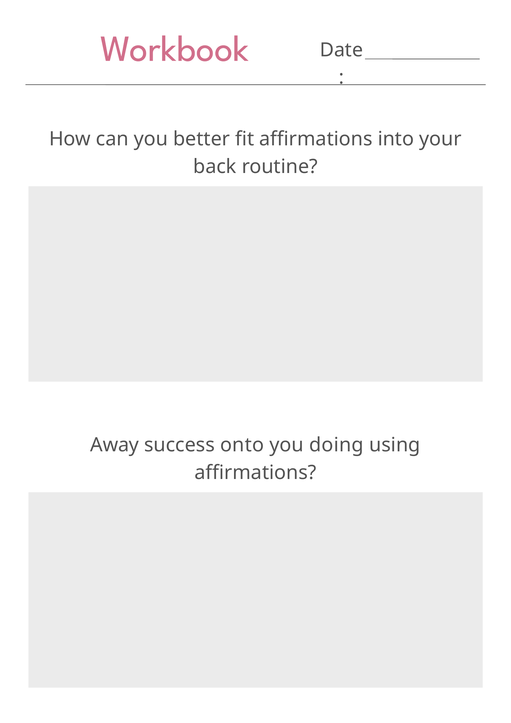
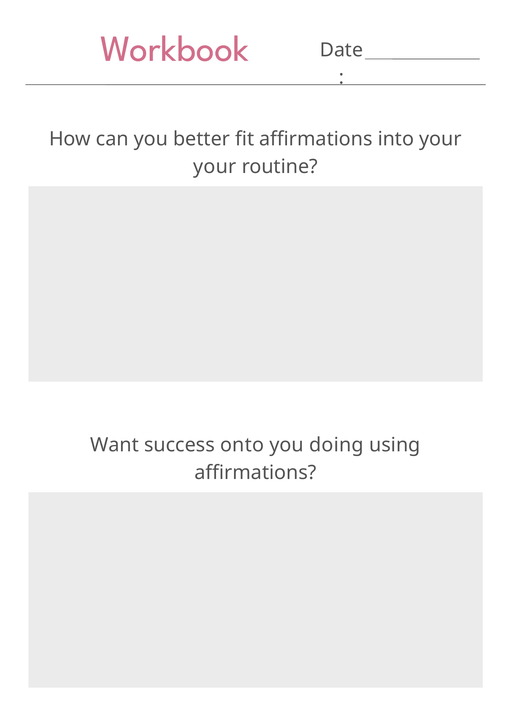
back at (215, 167): back -> your
Away: Away -> Want
